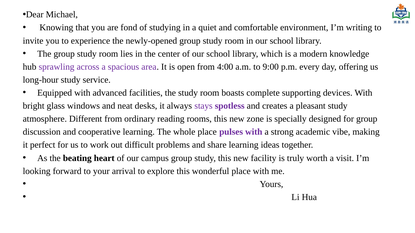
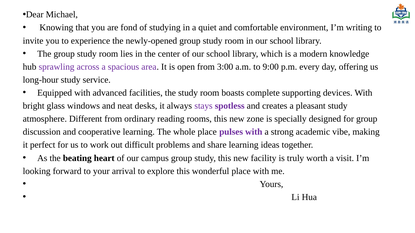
4:00: 4:00 -> 3:00
